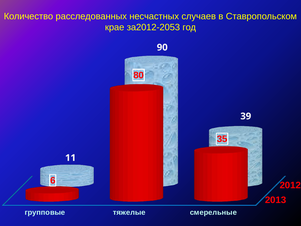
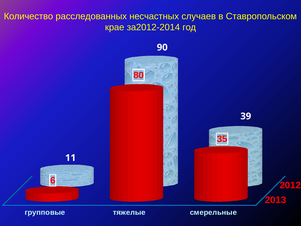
за2012-2053: за2012-2053 -> за2012-2014
